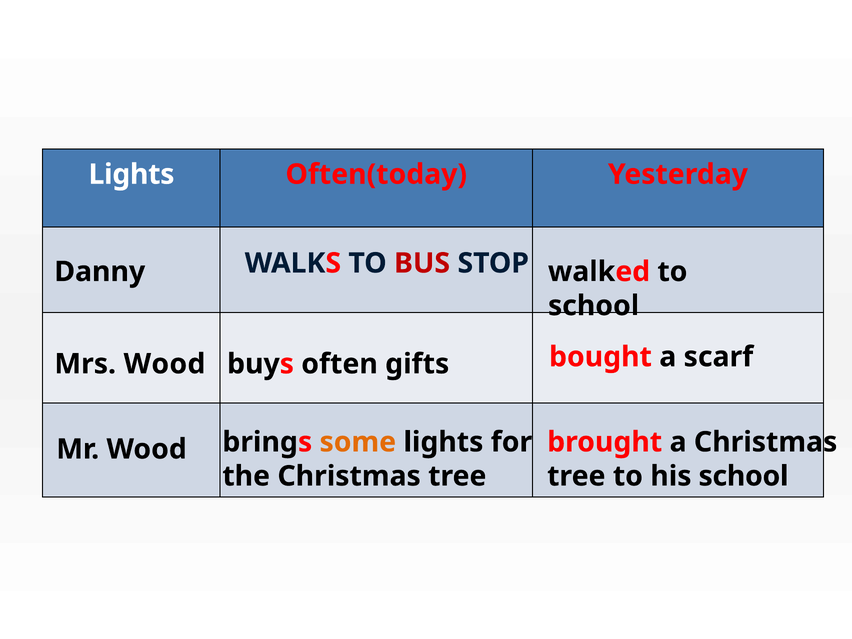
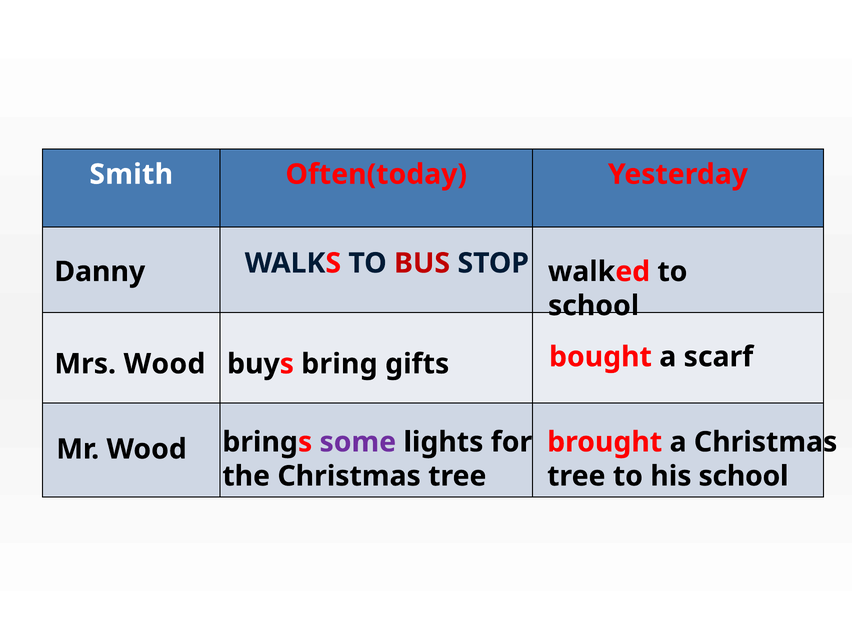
Lights at (131, 174): Lights -> Smith
often: often -> bring
some colour: orange -> purple
